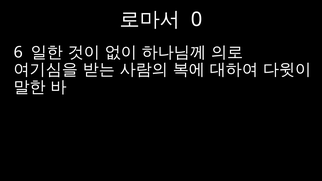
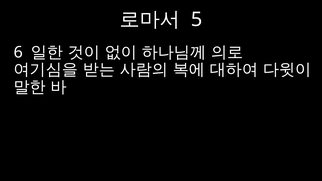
0: 0 -> 5
